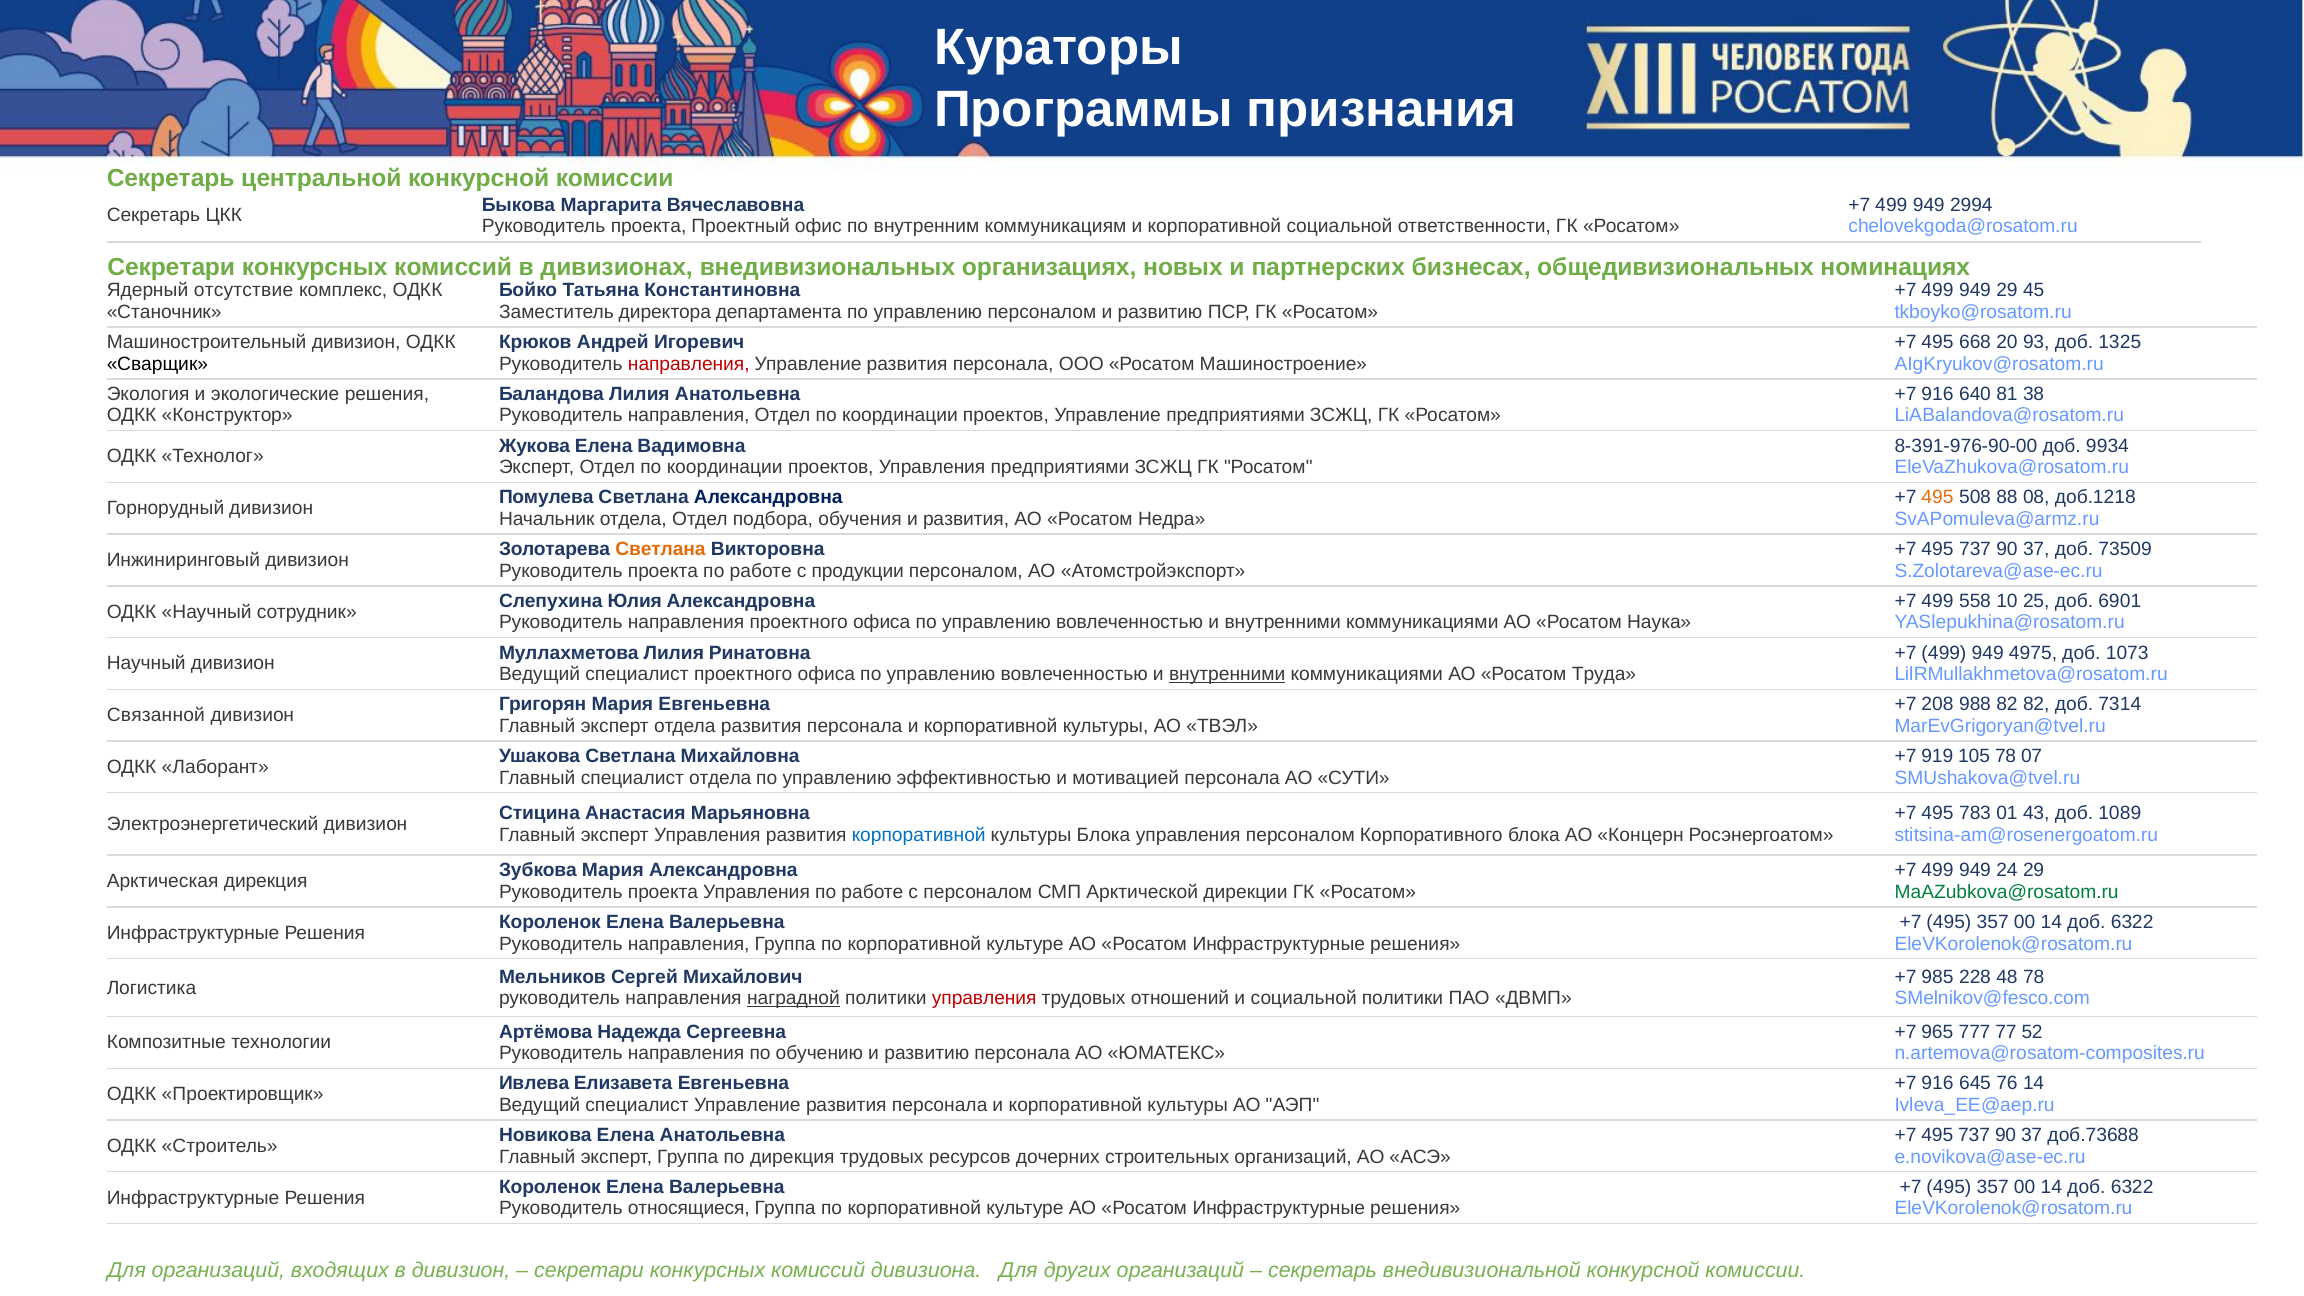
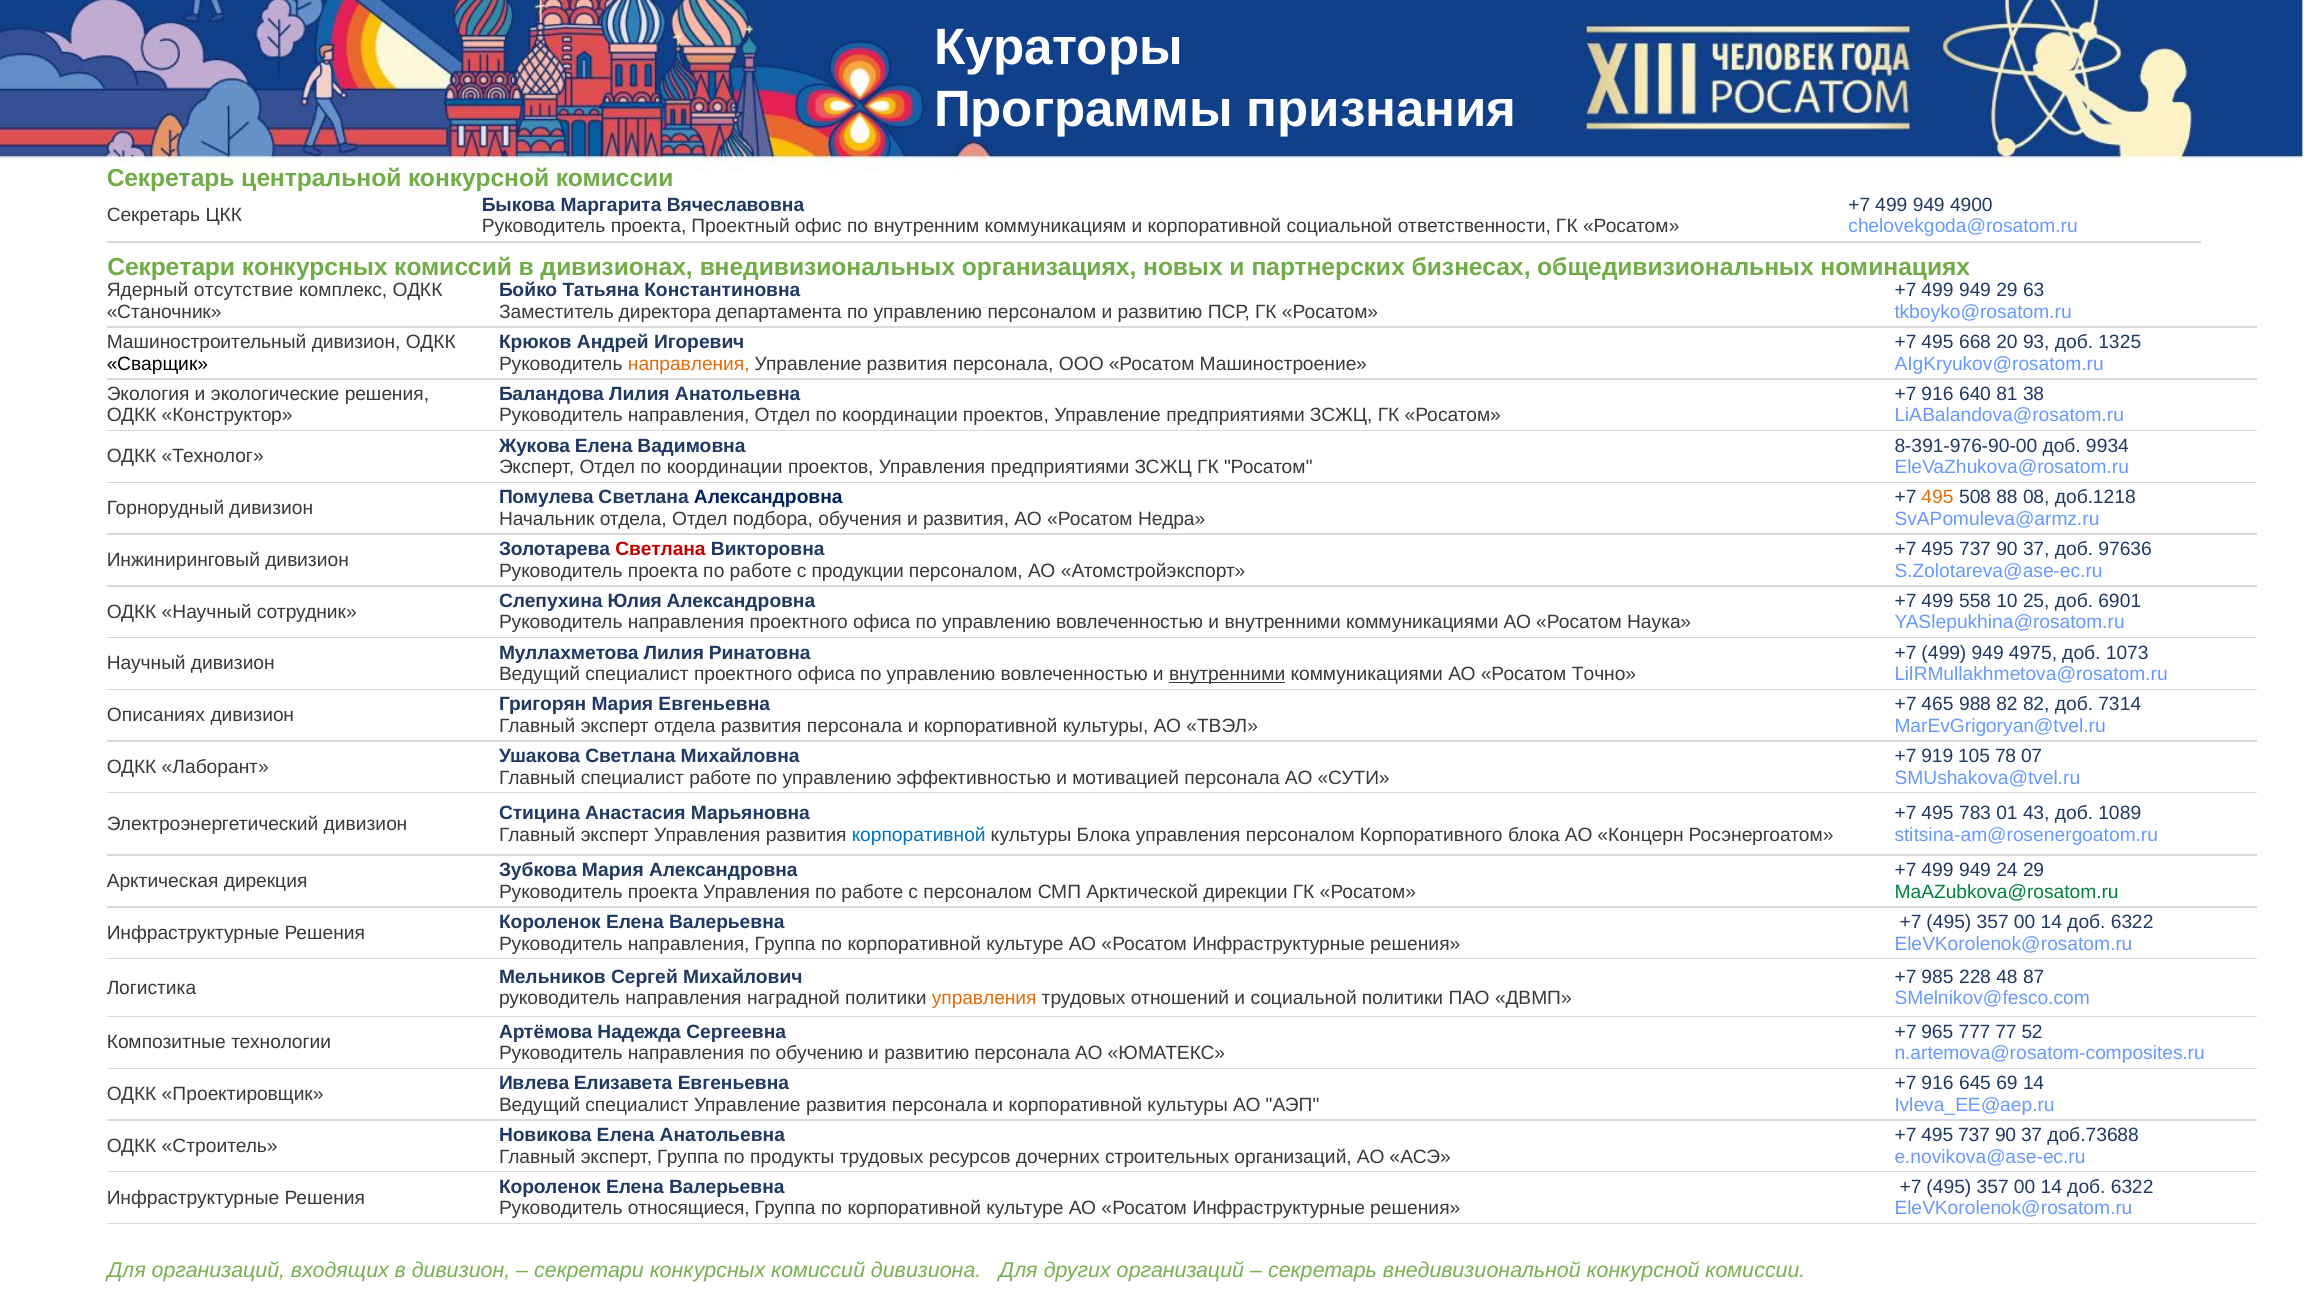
2994: 2994 -> 4900
45: 45 -> 63
направления at (689, 364) colour: red -> orange
Светлана at (660, 549) colour: orange -> red
73509: 73509 -> 97636
Труда: Труда -> Точно
208: 208 -> 465
Связанной: Связанной -> Описаниях
специалист отдела: отдела -> работе
48 78: 78 -> 87
наградной underline: present -> none
управления at (984, 999) colour: red -> orange
76: 76 -> 69
по дирекция: дирекция -> продукты
